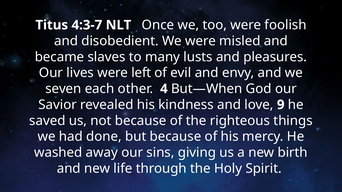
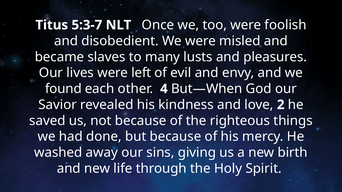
4:3-7: 4:3-7 -> 5:3-7
seven: seven -> found
9: 9 -> 2
